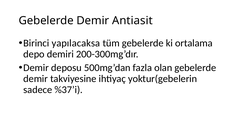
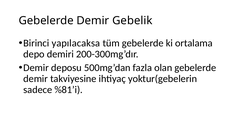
Antiasit: Antiasit -> Gebelik
%37’i: %37’i -> %81’i
